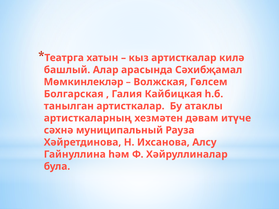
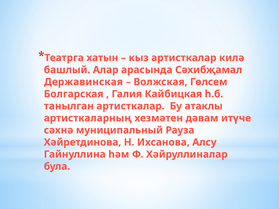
Мөмкинлекләр: Мөмкинлекләр -> Державинская
